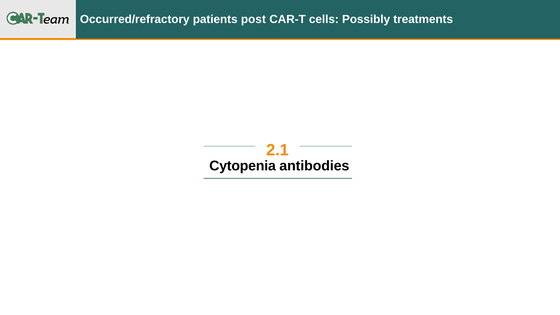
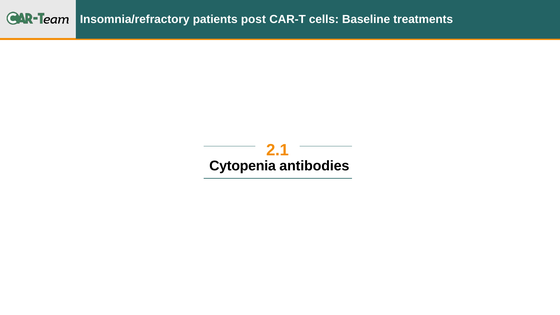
Occurred/refractory: Occurred/refractory -> Insomnia/refractory
Possibly: Possibly -> Baseline
